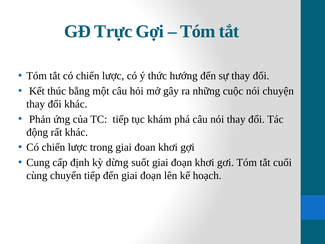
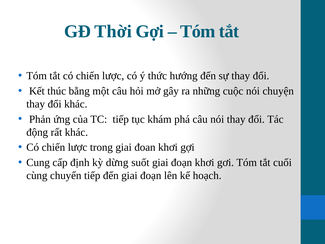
Trực: Trực -> Thời
